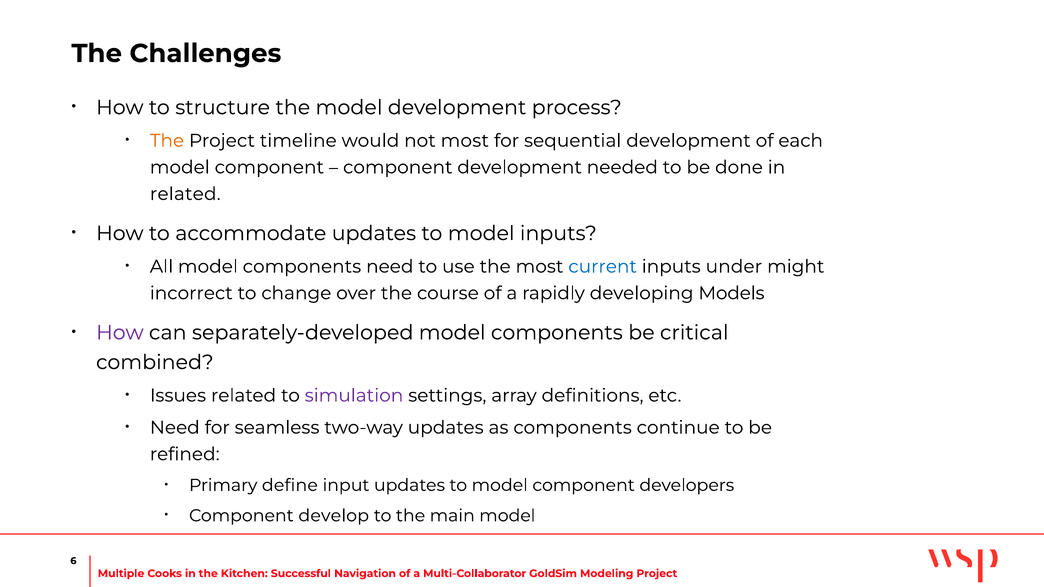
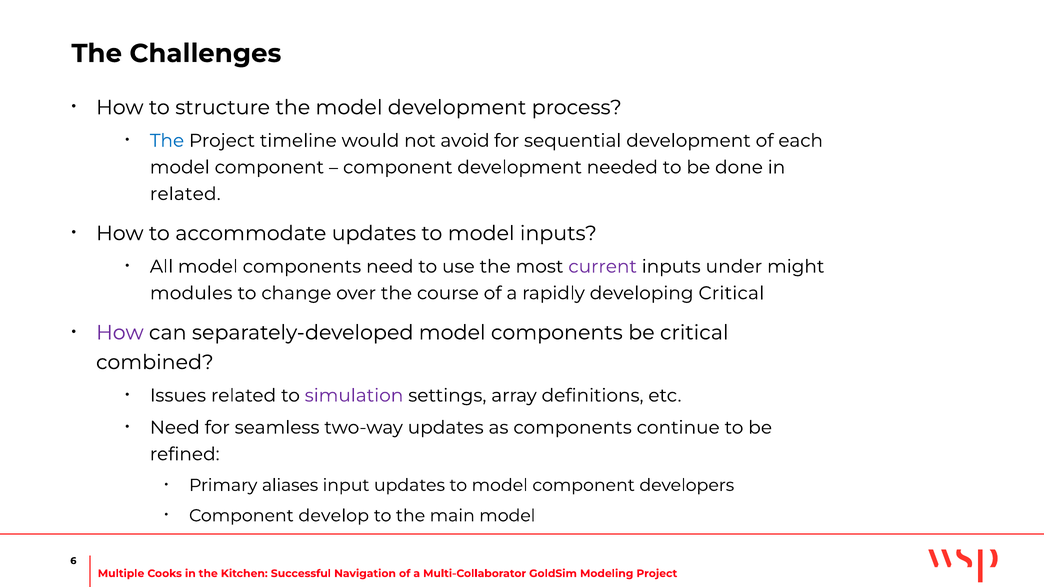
The at (167, 141) colour: orange -> blue
not most: most -> avoid
current colour: blue -> purple
incorrect: incorrect -> modules
developing Models: Models -> Critical
define: define -> aliases
